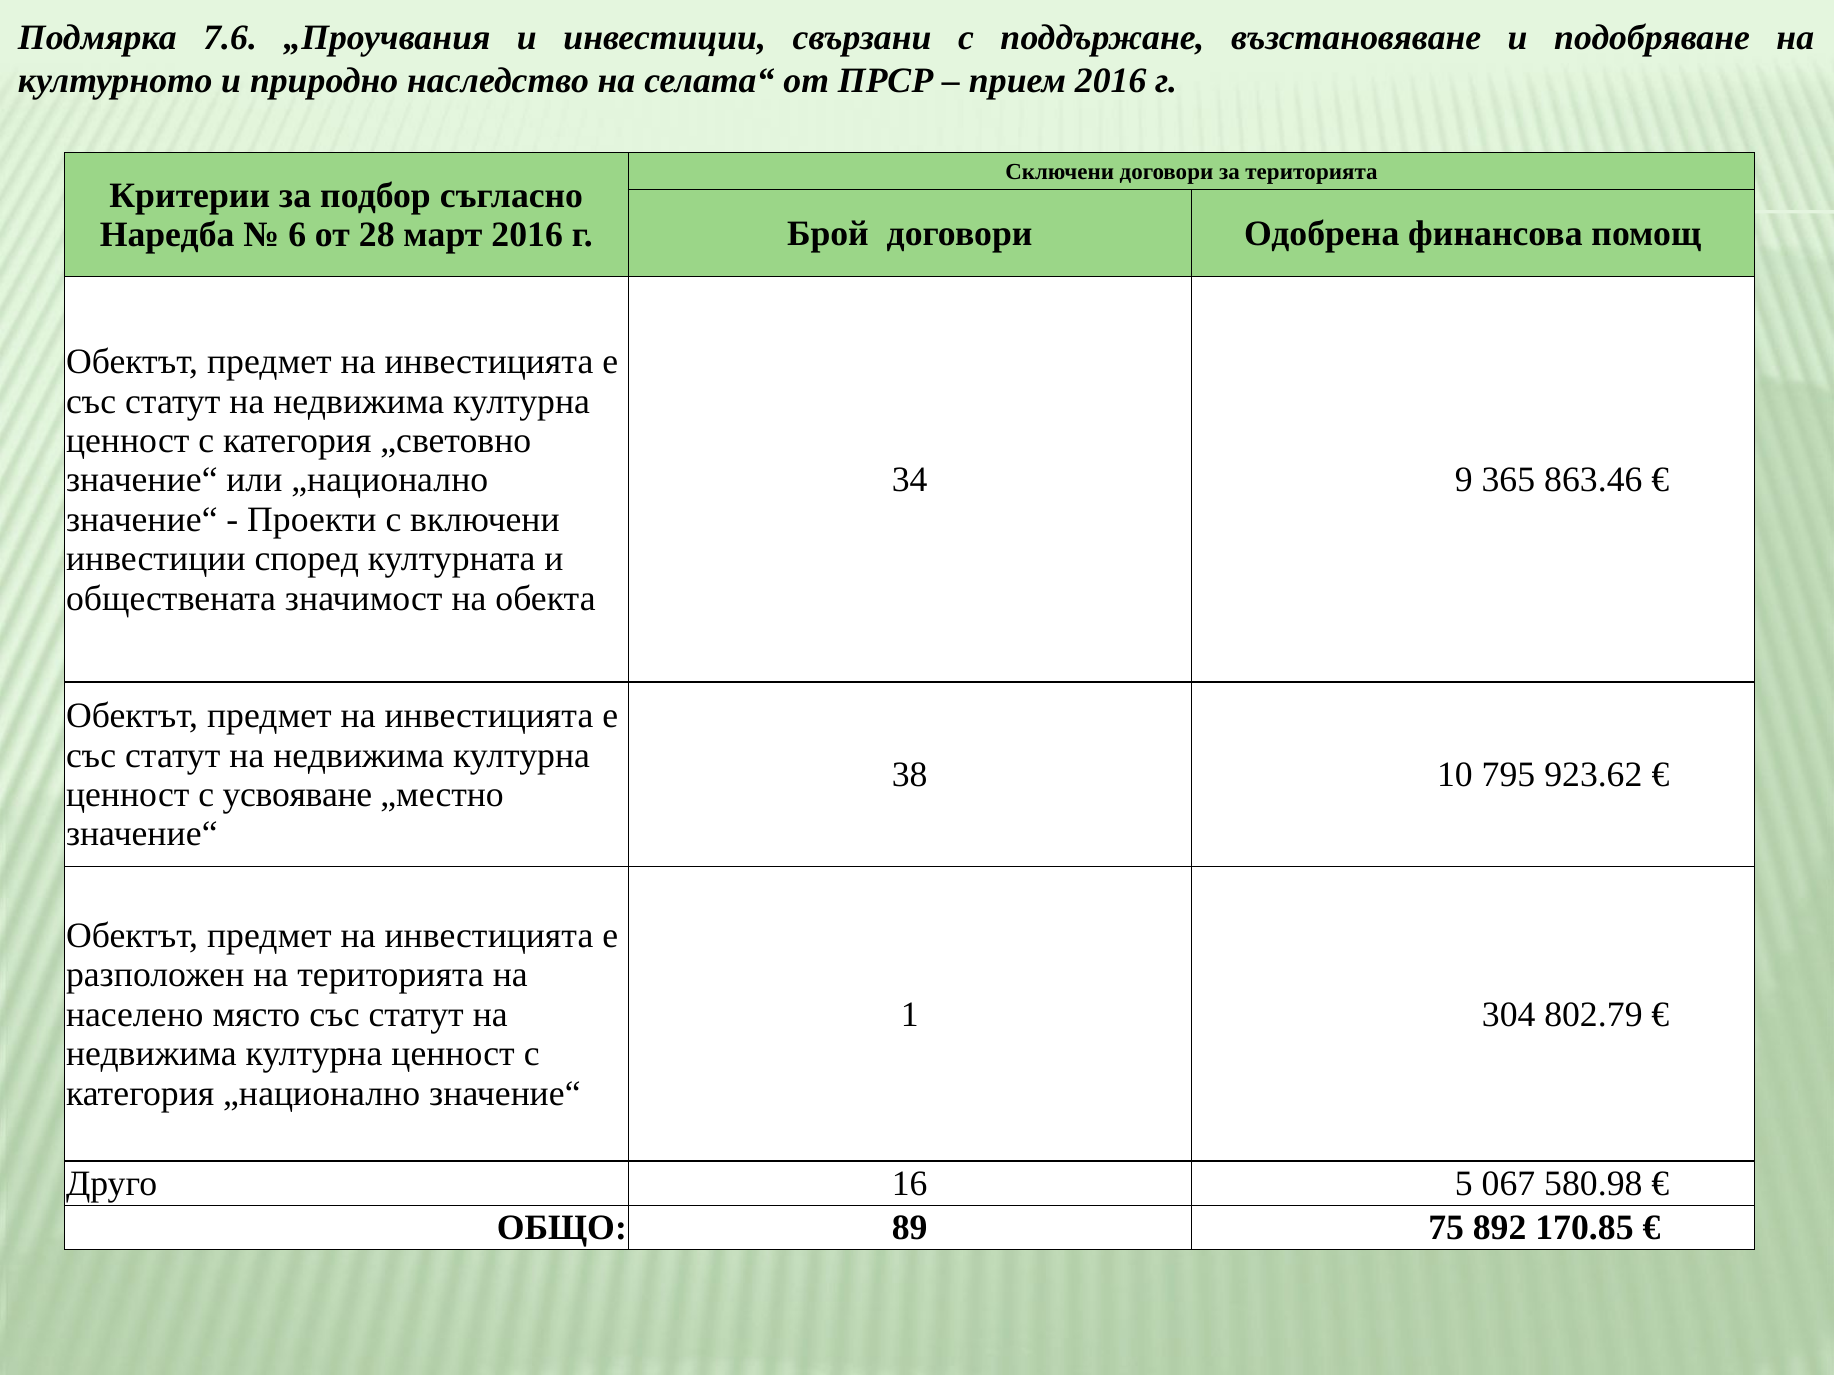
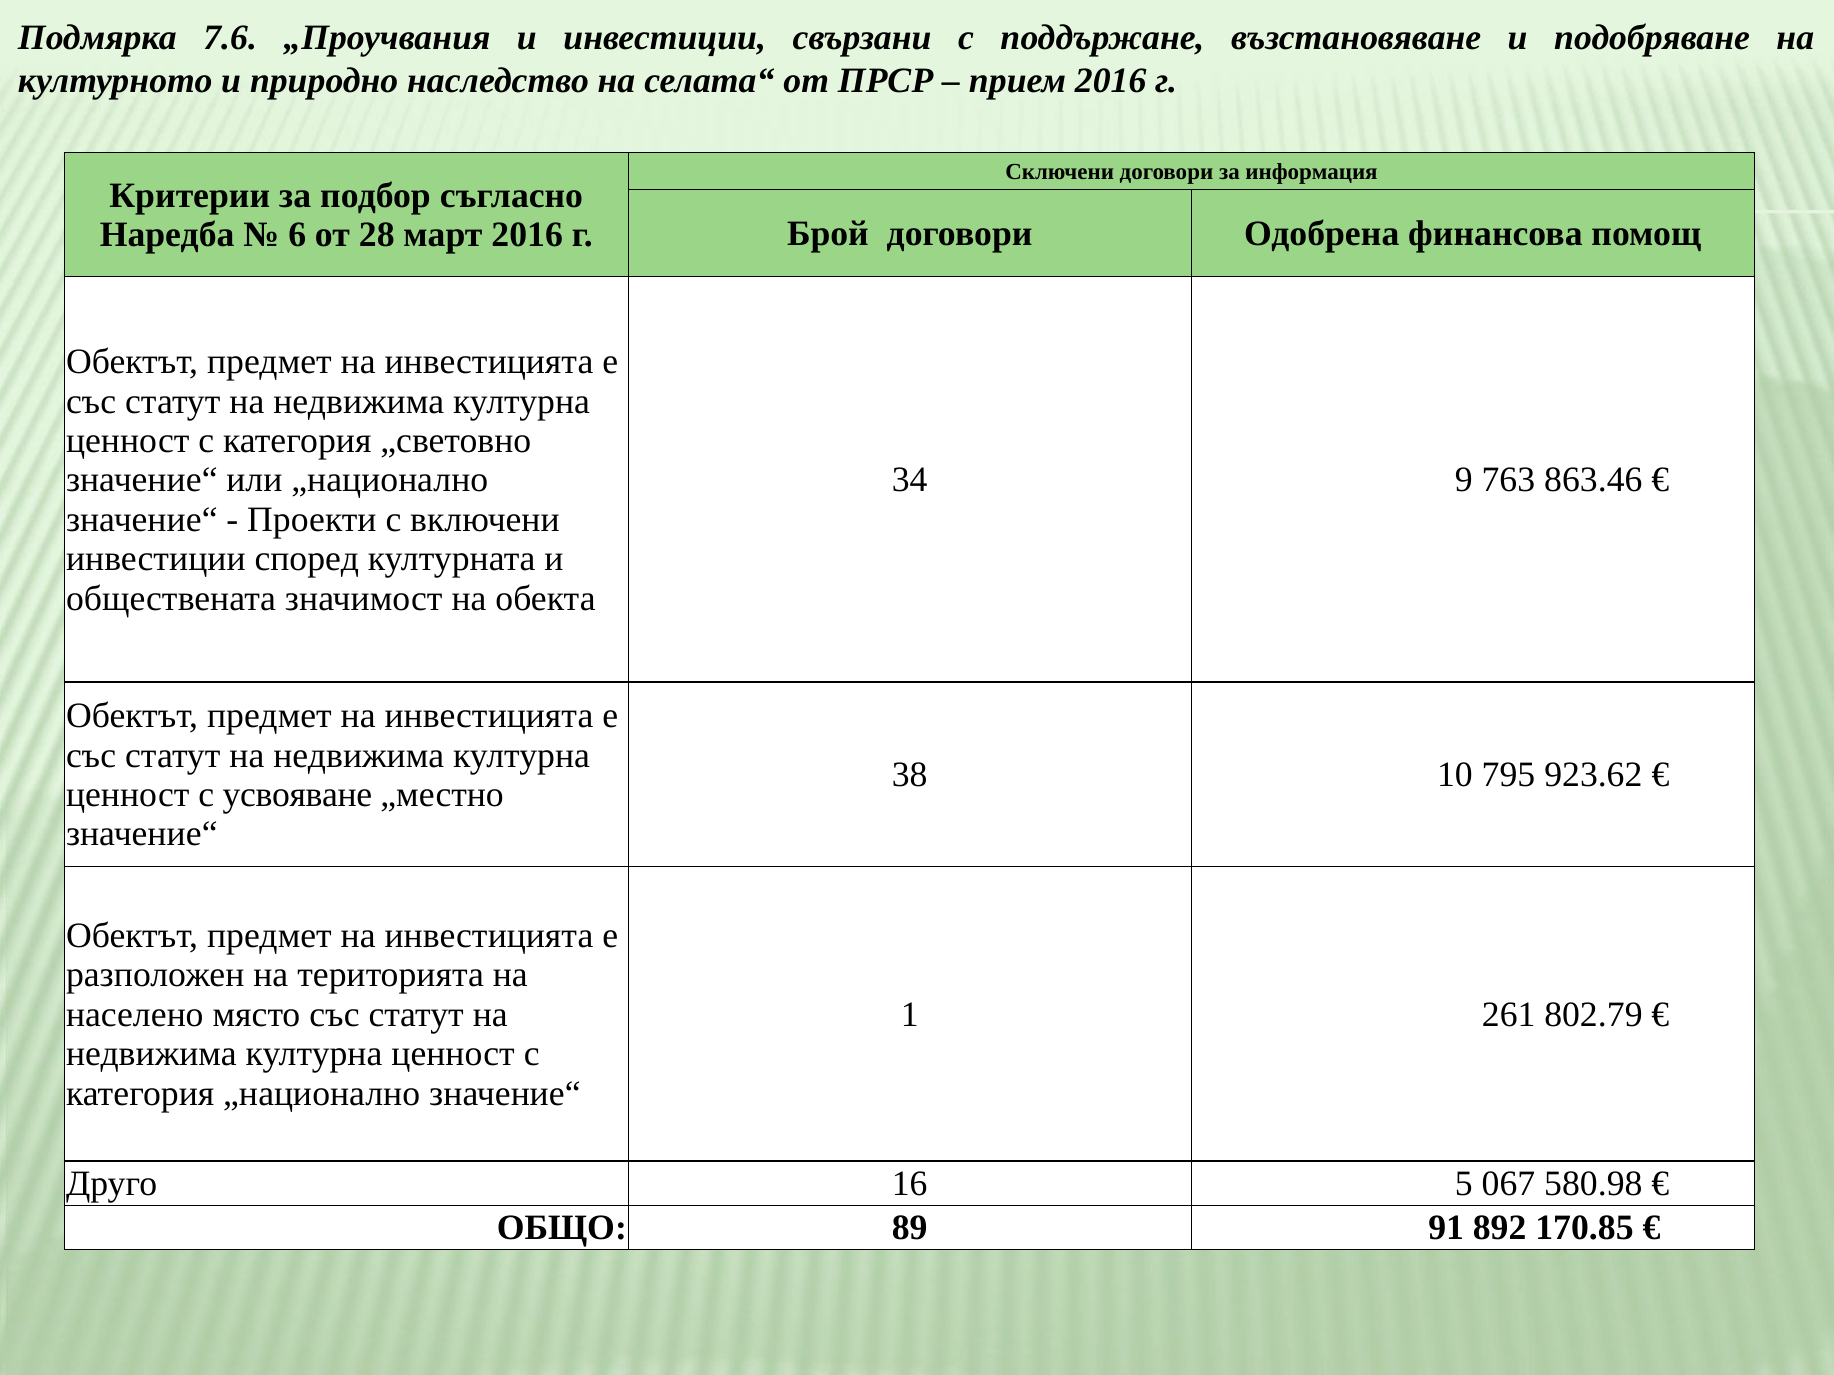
за територията: територията -> информация
365: 365 -> 763
304: 304 -> 261
75: 75 -> 91
